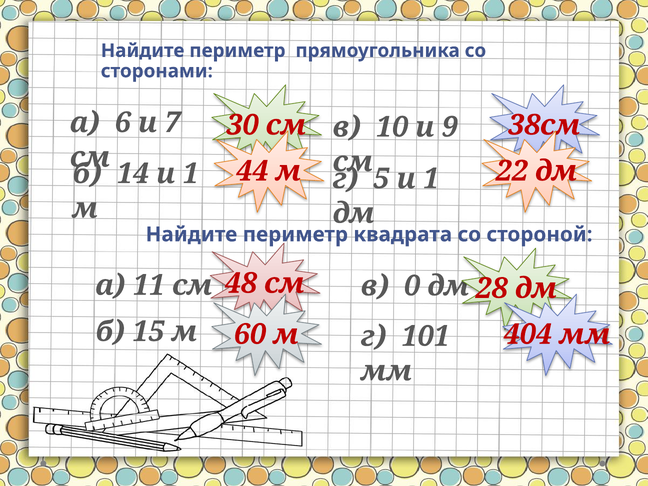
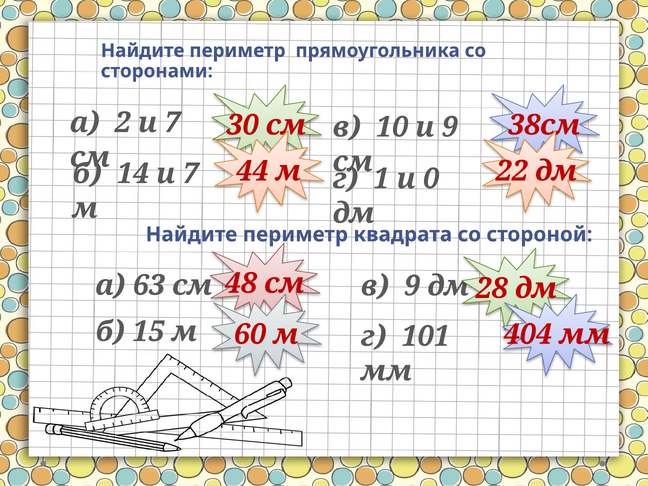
6: 6 -> 2
14 и 1: 1 -> 7
5: 5 -> 1
1 at (431, 179): 1 -> 0
11: 11 -> 63
в 0: 0 -> 9
